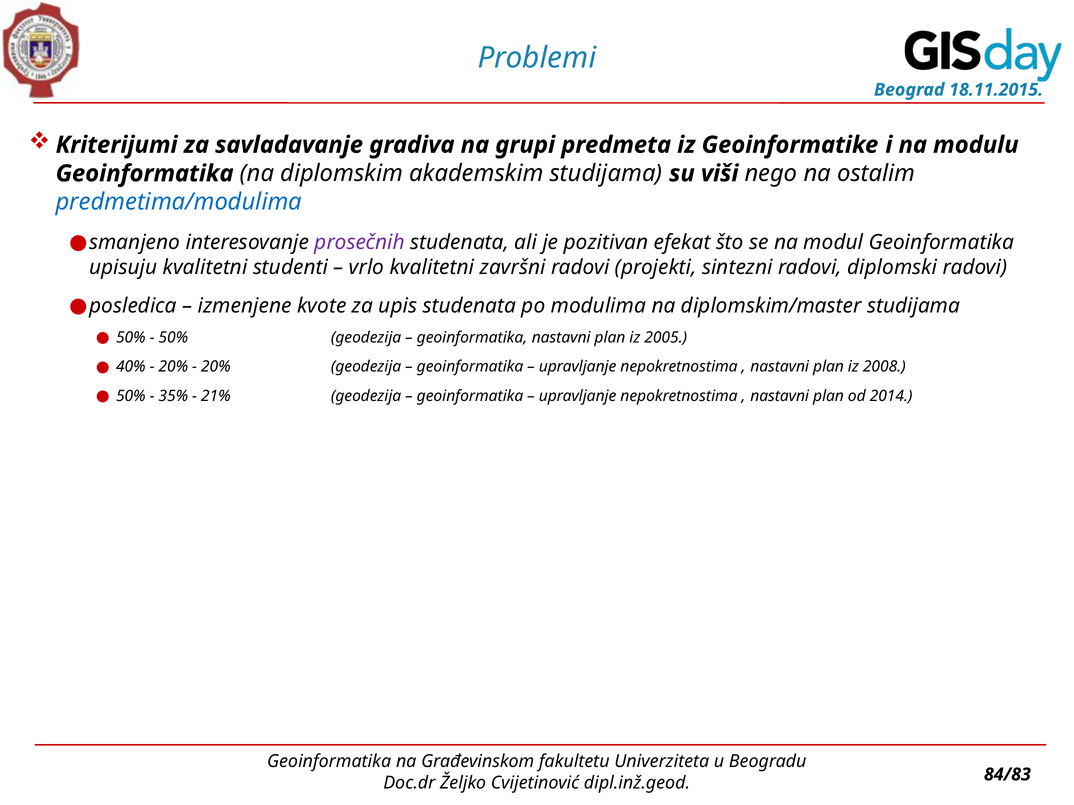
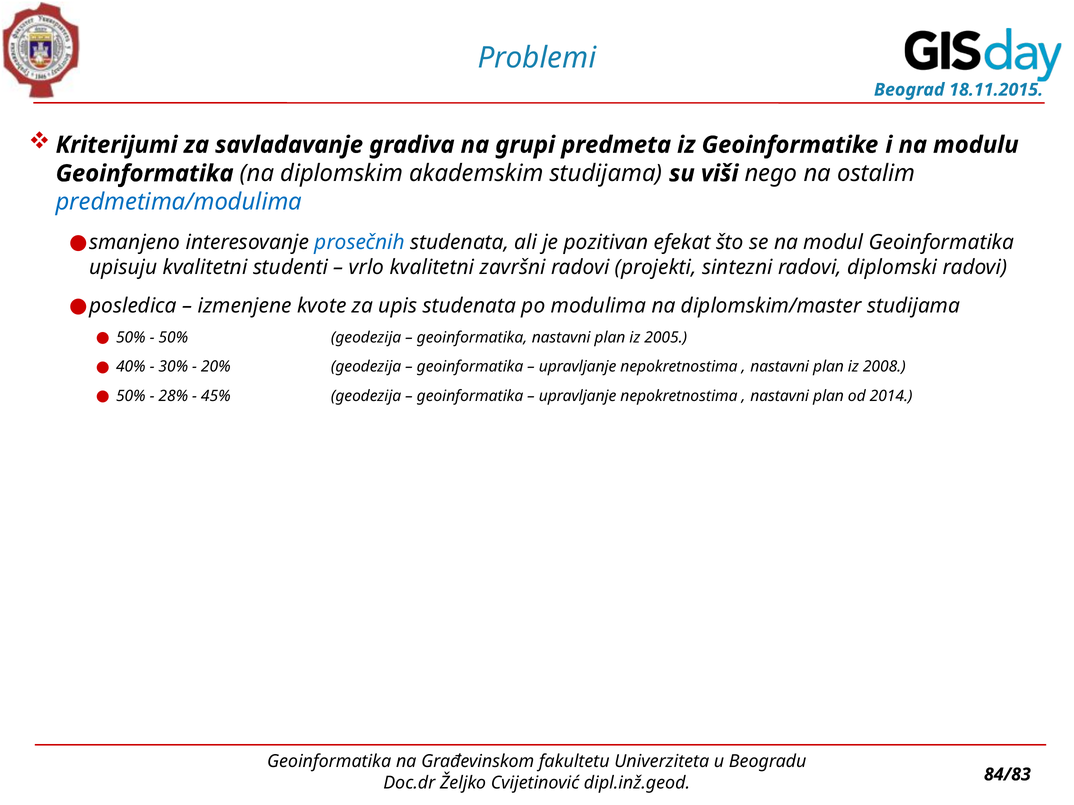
prosečnih colour: purple -> blue
20% at (173, 367): 20% -> 30%
35%: 35% -> 28%
21%: 21% -> 45%
